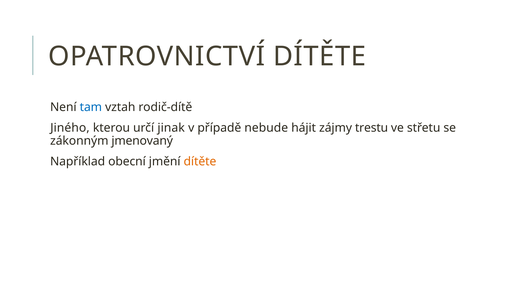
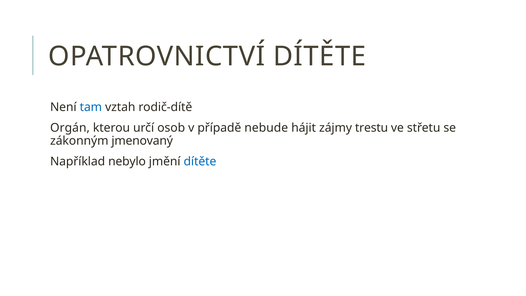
Jiného: Jiného -> Orgán
jinak: jinak -> osob
obecní: obecní -> nebylo
dítěte at (200, 161) colour: orange -> blue
